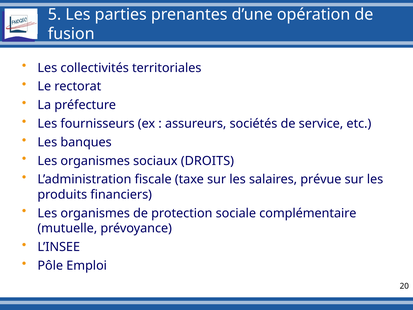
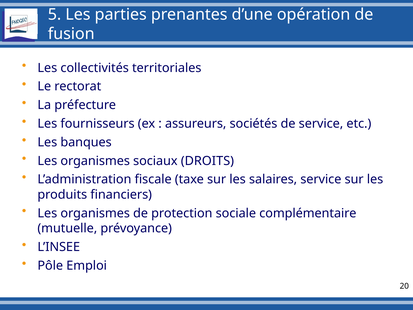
salaires prévue: prévue -> service
